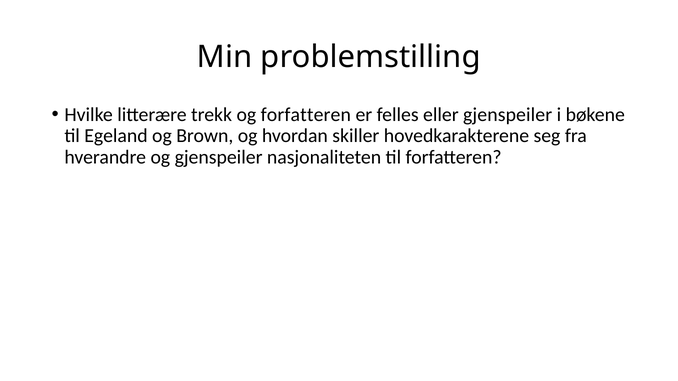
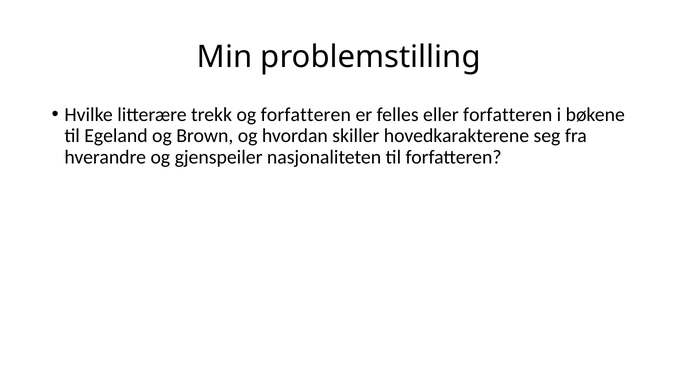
eller gjenspeiler: gjenspeiler -> forfatteren
